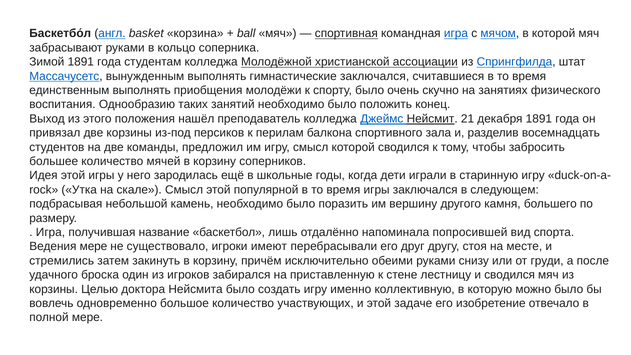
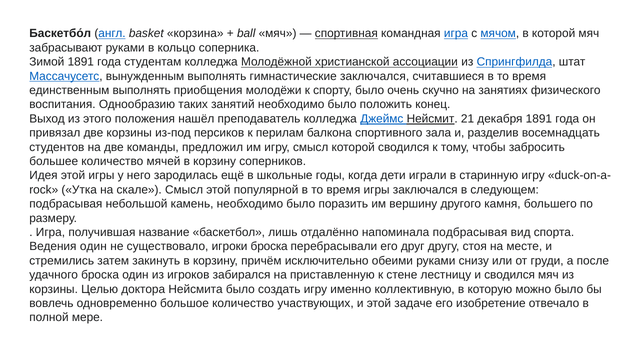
напоминала попросившей: попросившей -> подбрасывая
Ведения мере: мере -> один
игроки имеют: имеют -> броска
